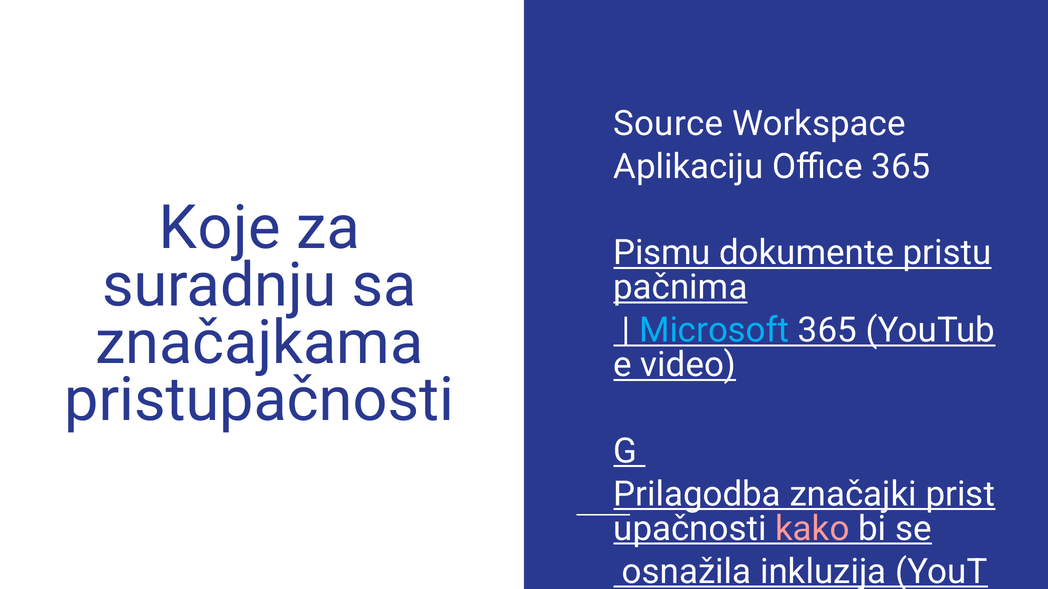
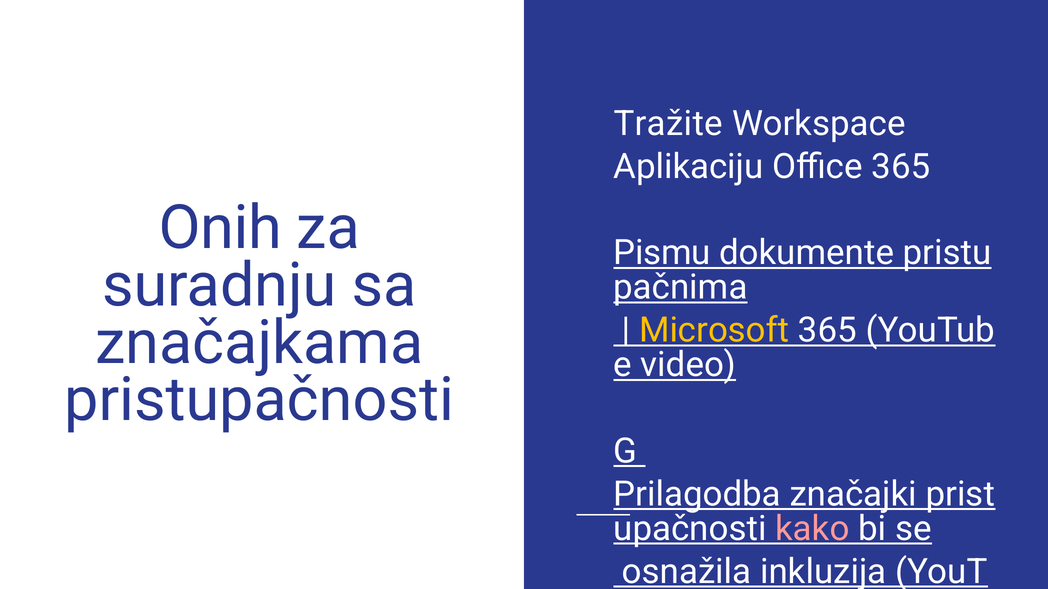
Source: Source -> Tražite
Koje: Koje -> Onih
Microsoft colour: light blue -> yellow
